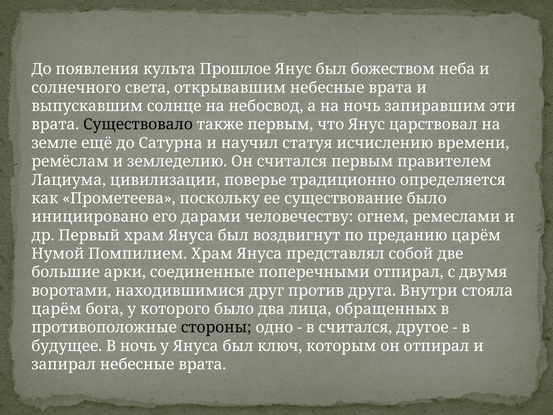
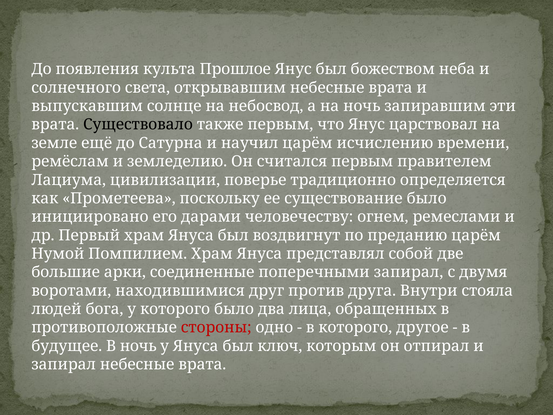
научил статуя: статуя -> царём
поперечными отпирал: отпирал -> запирал
царём at (56, 309): царём -> людей
стороны colour: black -> red
в считался: считался -> которого
